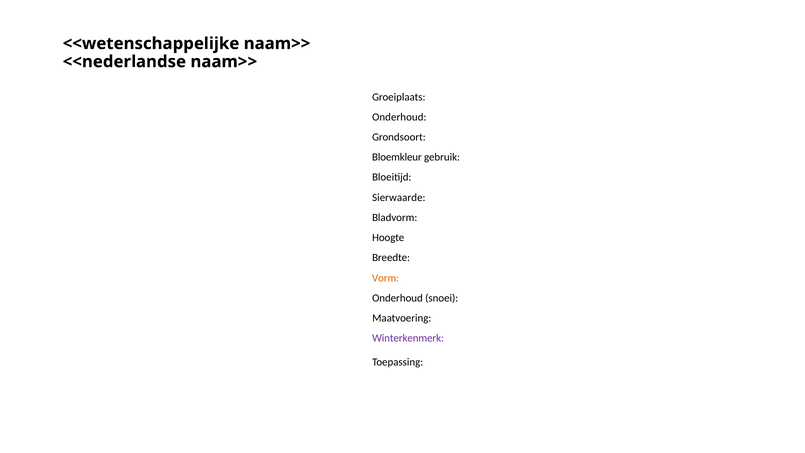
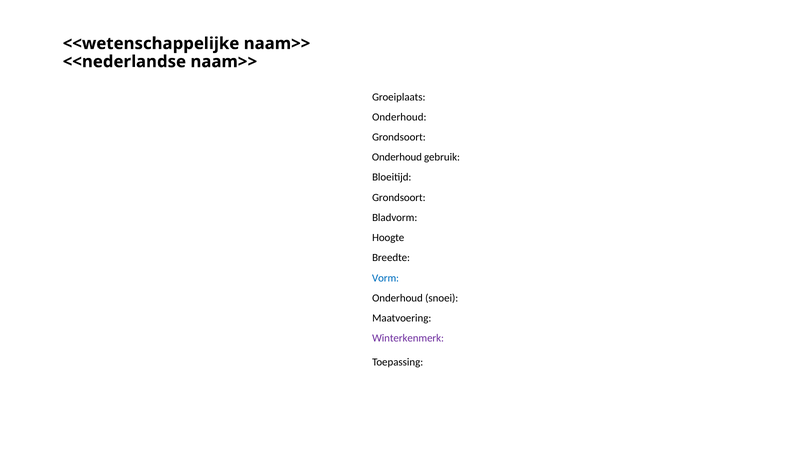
Bloemkleur at (397, 157): Bloemkleur -> Onderhoud
Sierwaarde at (399, 197): Sierwaarde -> Grondsoort
Vorm colour: orange -> blue
